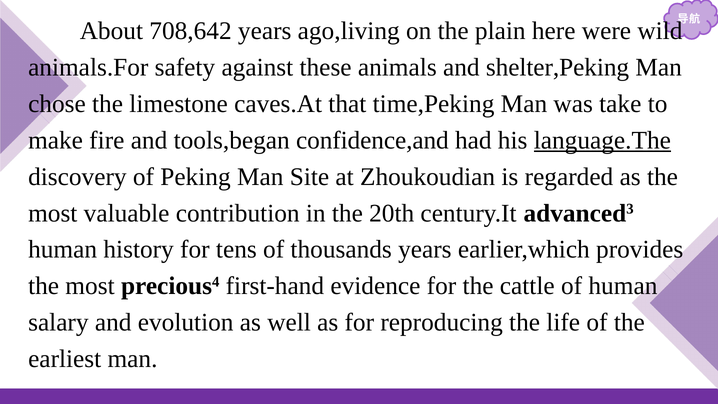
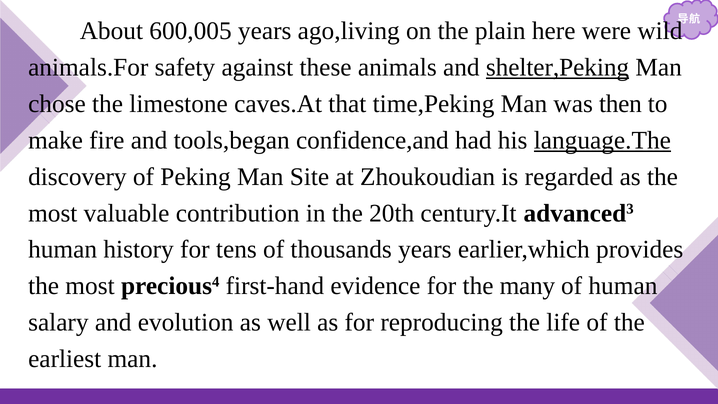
708,642: 708,642 -> 600,005
shelter,Peking underline: none -> present
take: take -> then
cattle: cattle -> many
